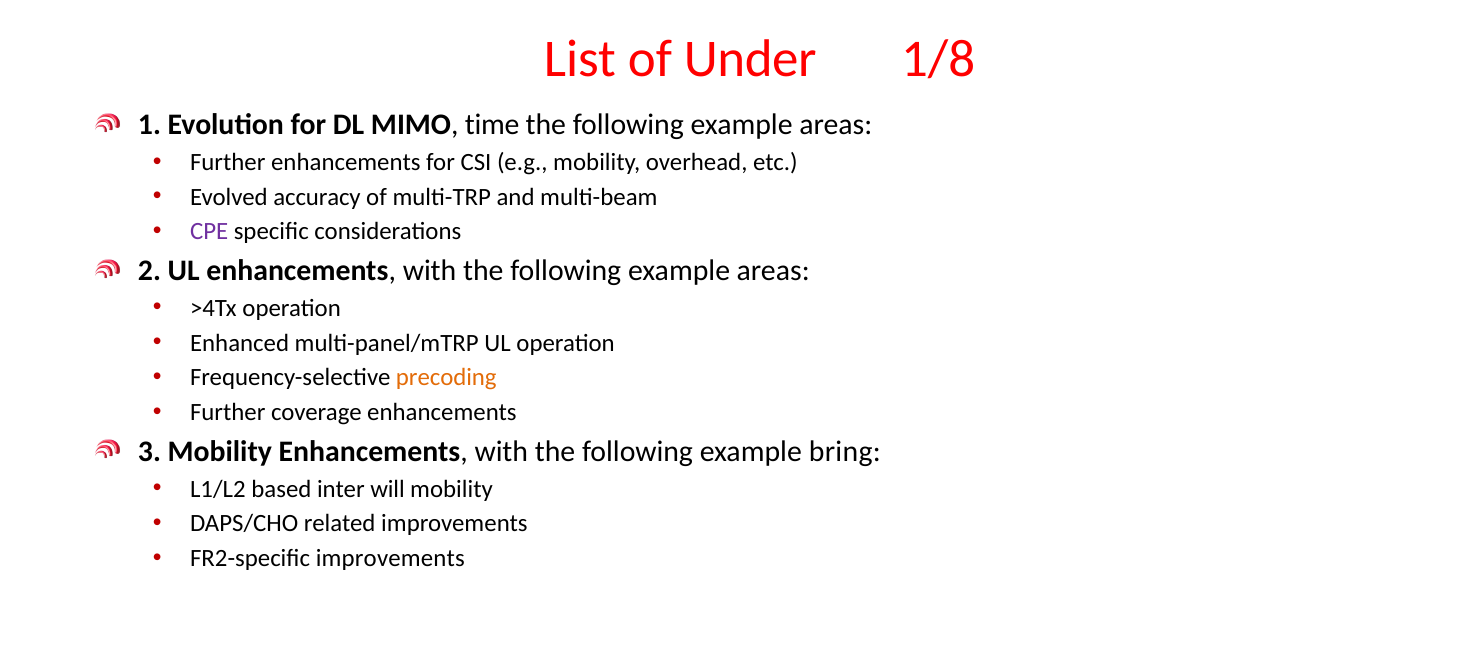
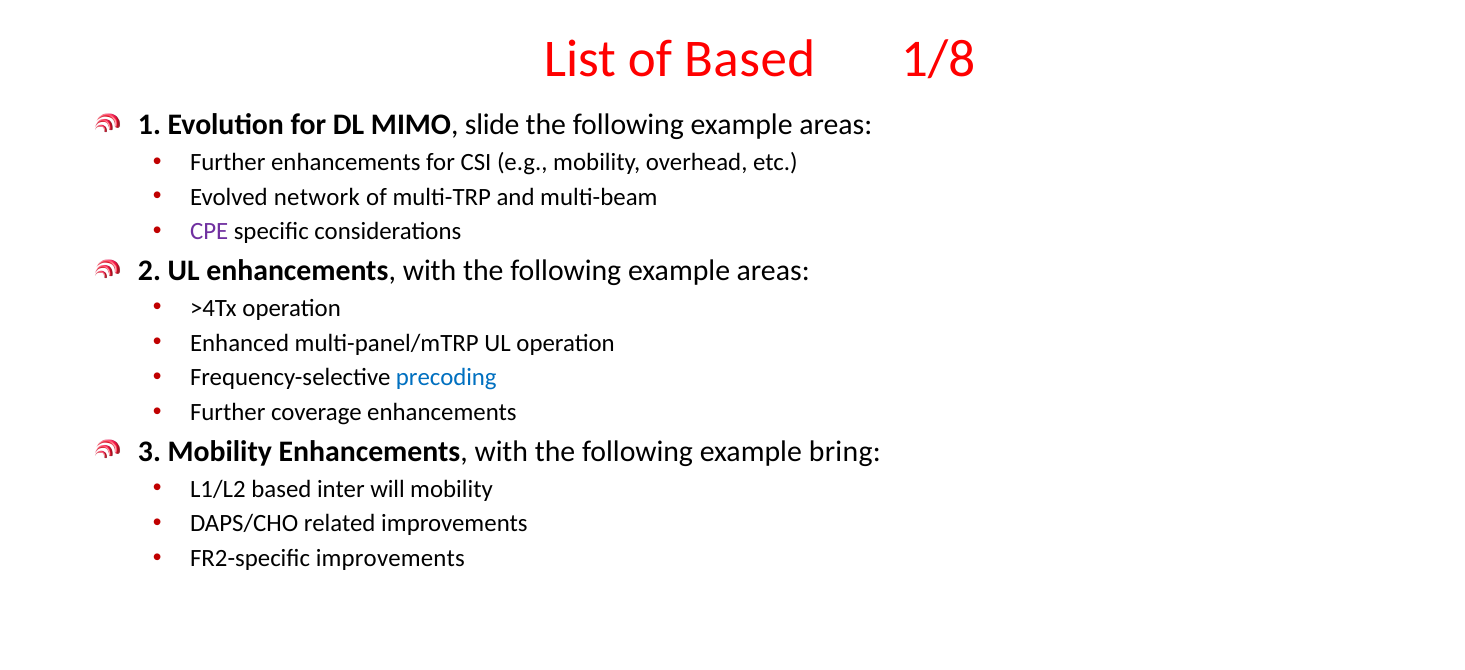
of Under: Under -> Based
time: time -> slide
accuracy: accuracy -> network
precoding colour: orange -> blue
